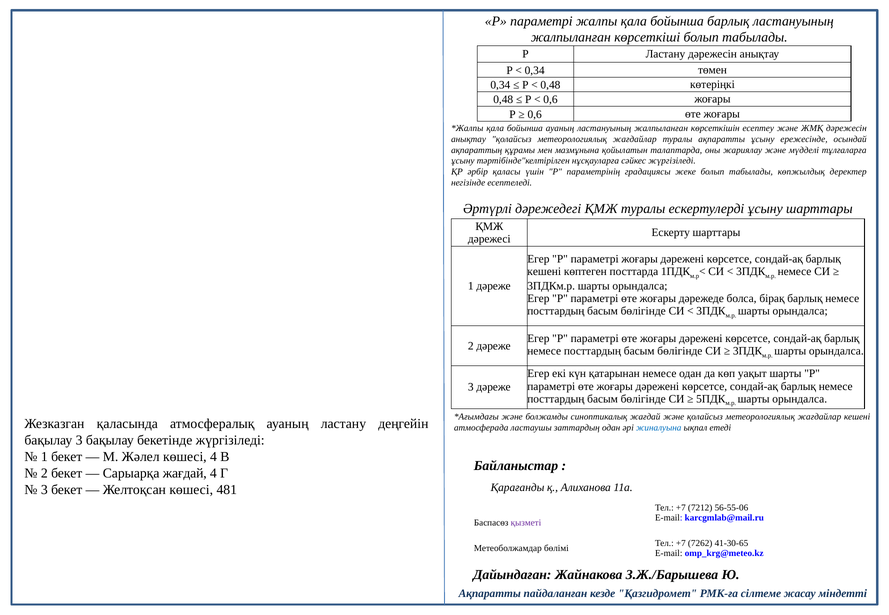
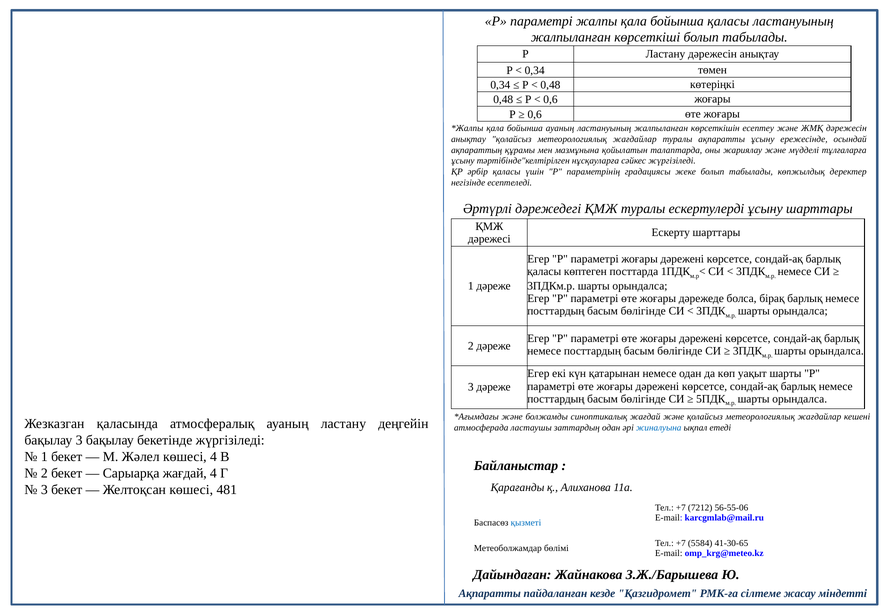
бойынша барлық: барлық -> қаласы
кешені at (544, 272): кешені -> қаласы
қызметі colour: purple -> blue
7262: 7262 -> 5584
